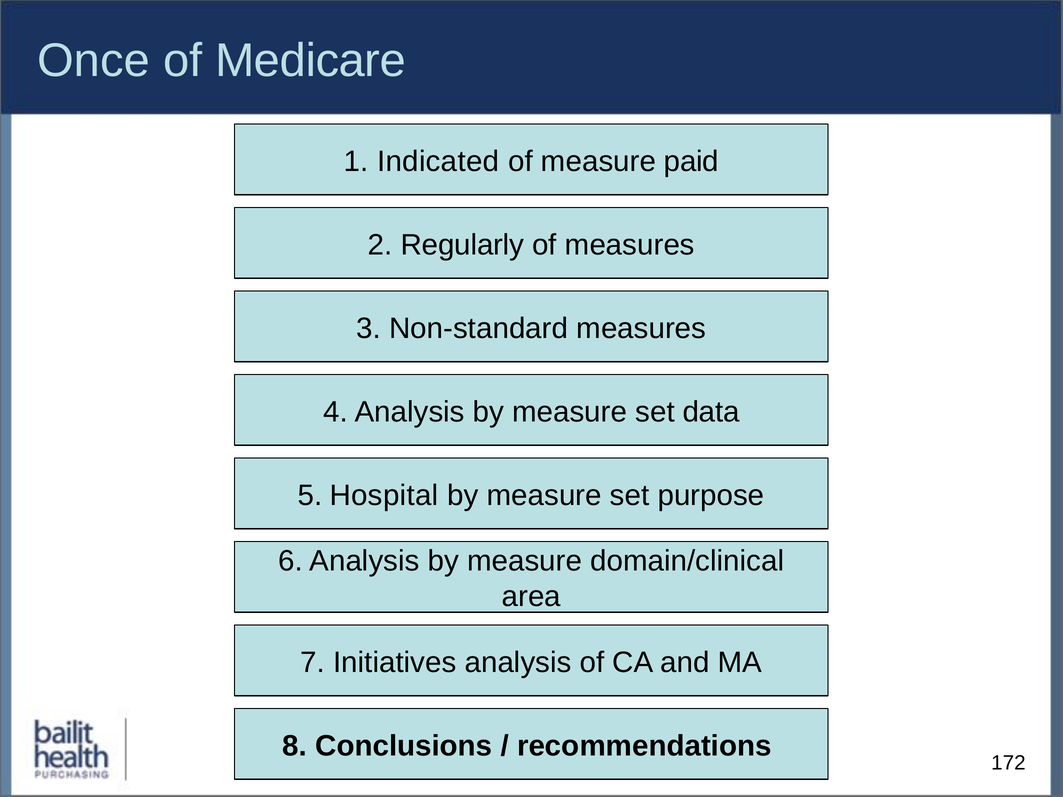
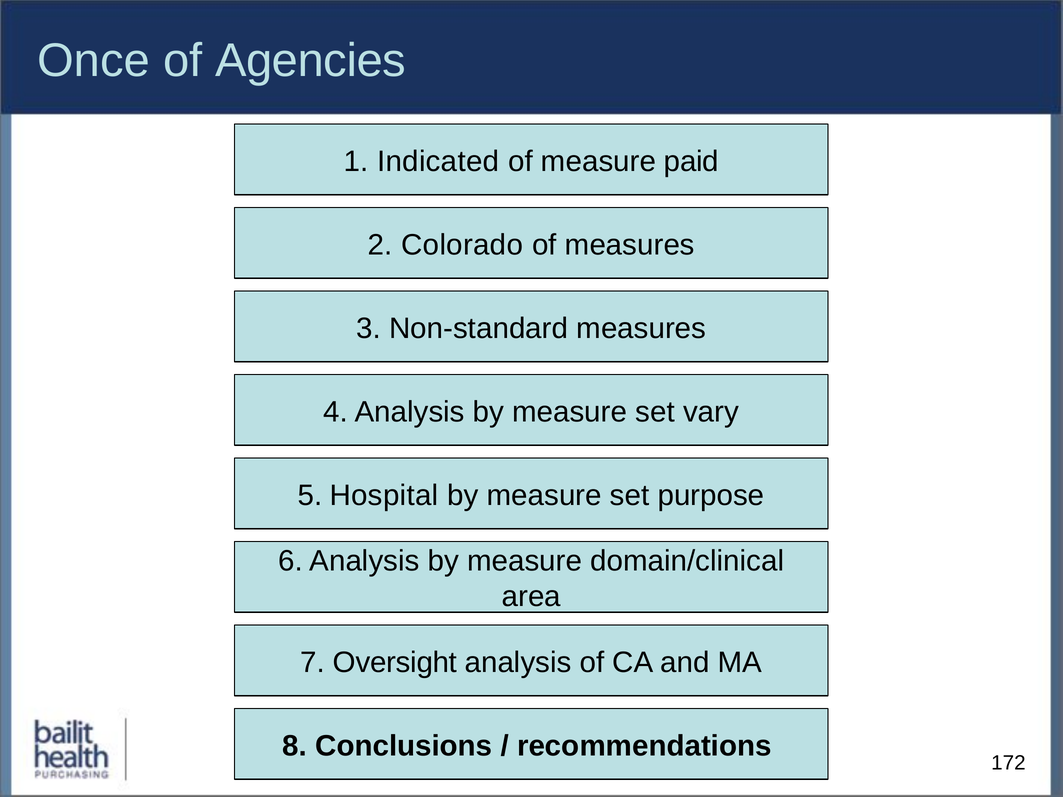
Medicare: Medicare -> Agencies
Regularly: Regularly -> Colorado
data: data -> vary
Initiatives: Initiatives -> Oversight
